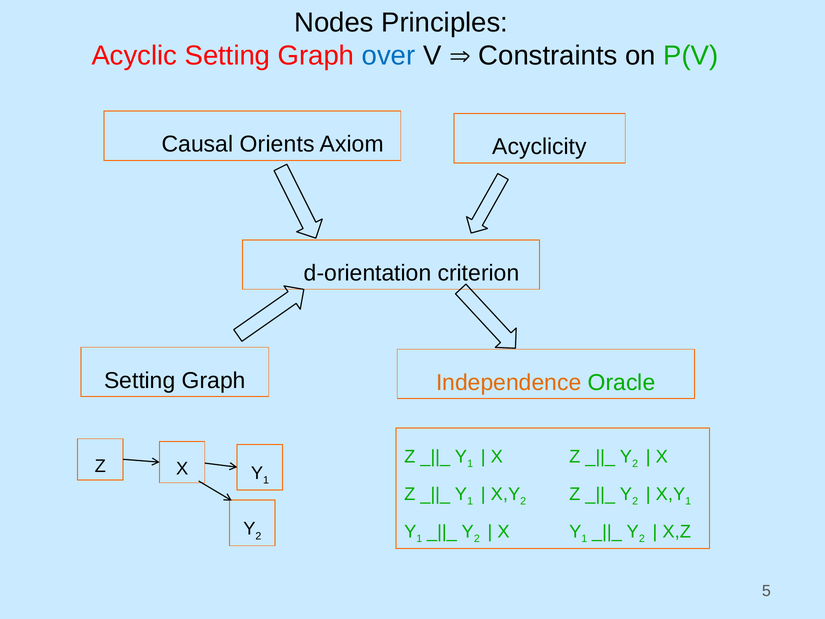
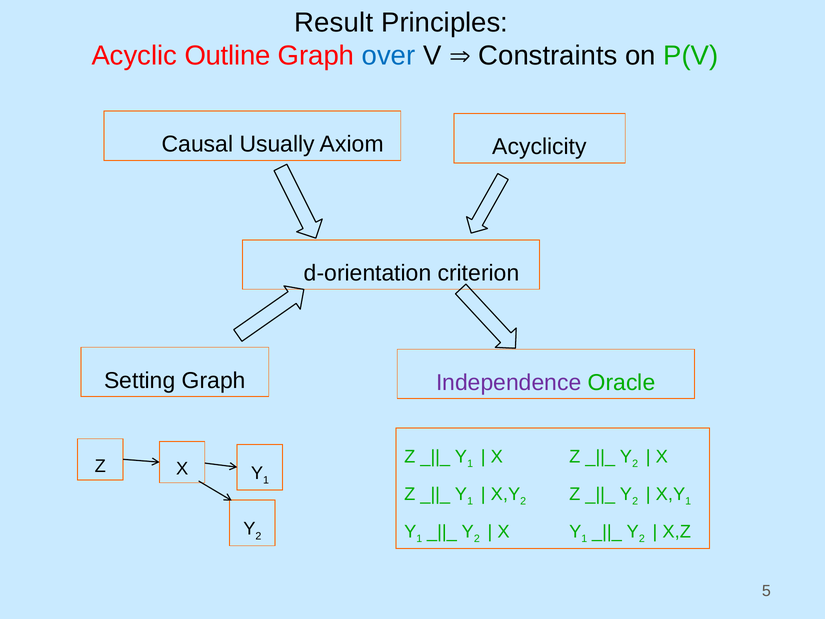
Nodes: Nodes -> Result
Acyclic Setting: Setting -> Outline
Orients: Orients -> Usually
Independence colour: orange -> purple
